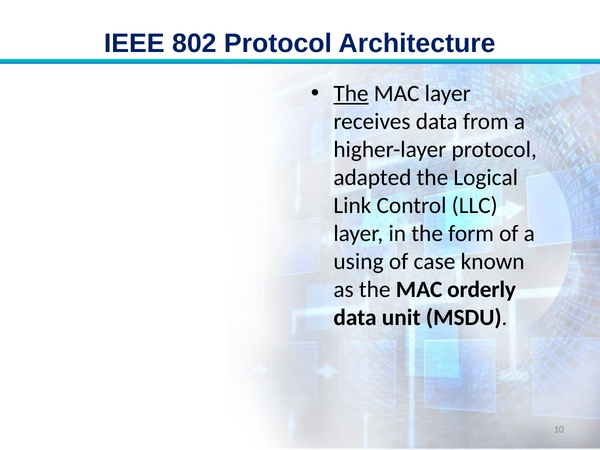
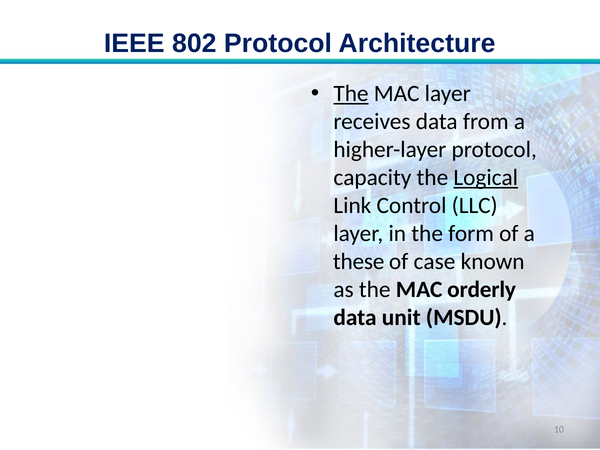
adapted: adapted -> capacity
Logical underline: none -> present
using: using -> these
